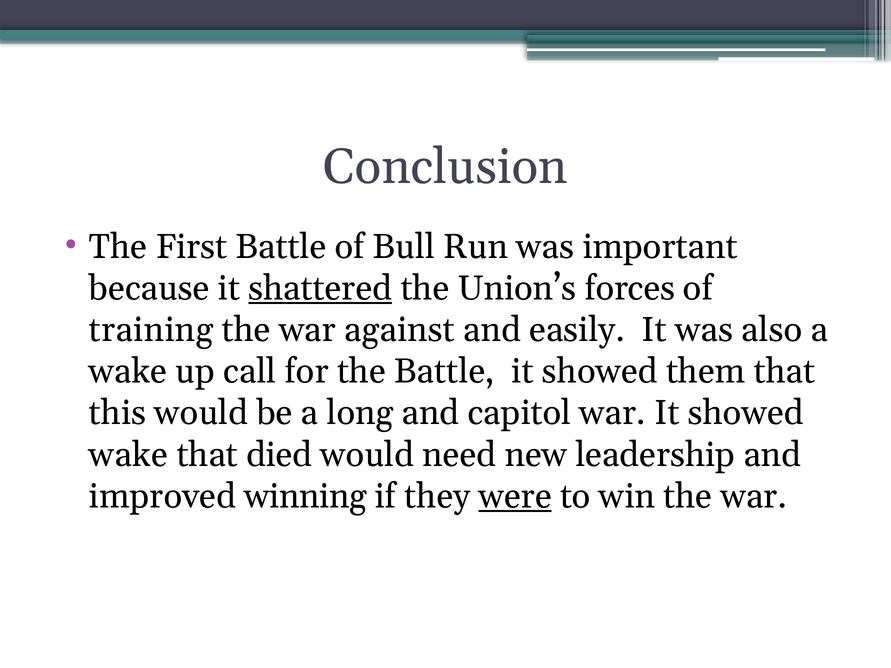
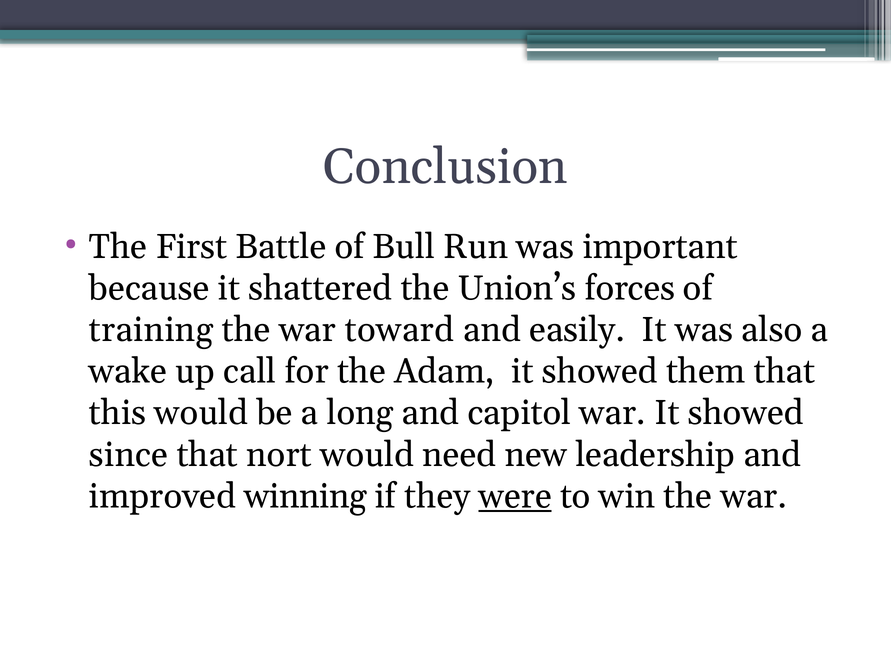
shattered underline: present -> none
against: against -> toward
the Battle: Battle -> Adam
wake at (128, 455): wake -> since
died: died -> nort
